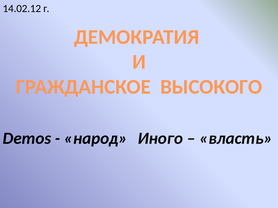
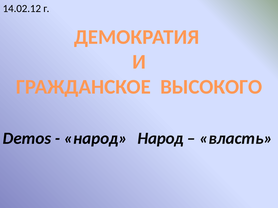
Иного at (160, 139): Иного -> Народ
